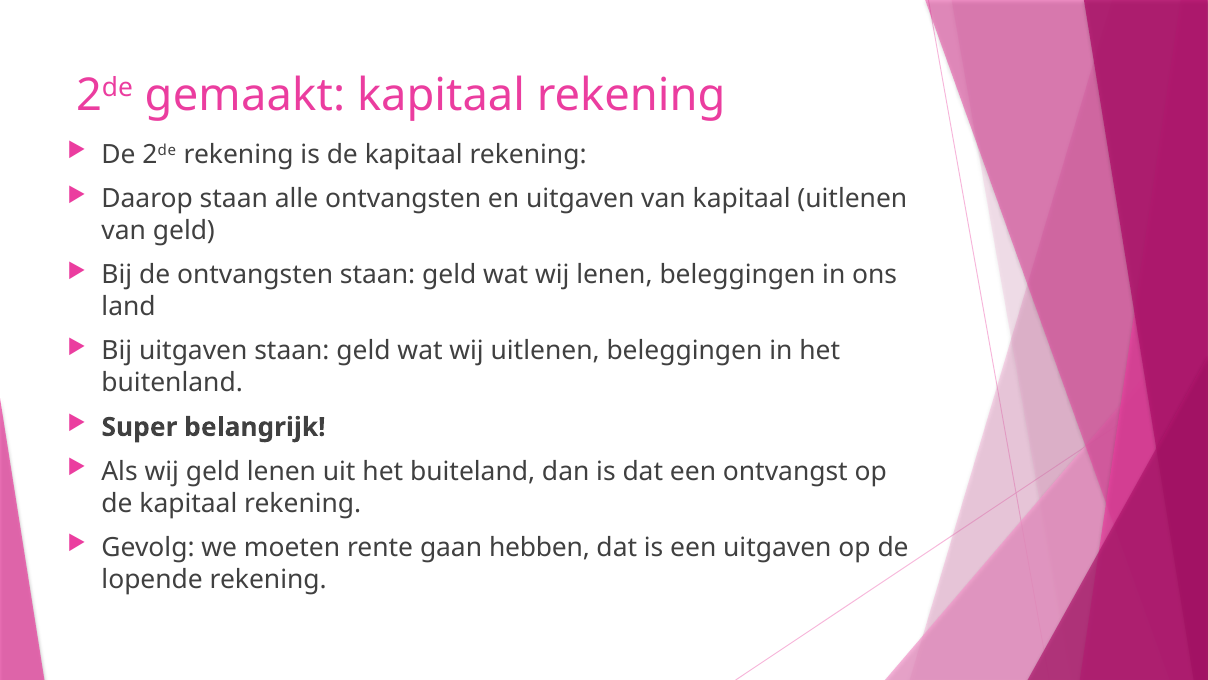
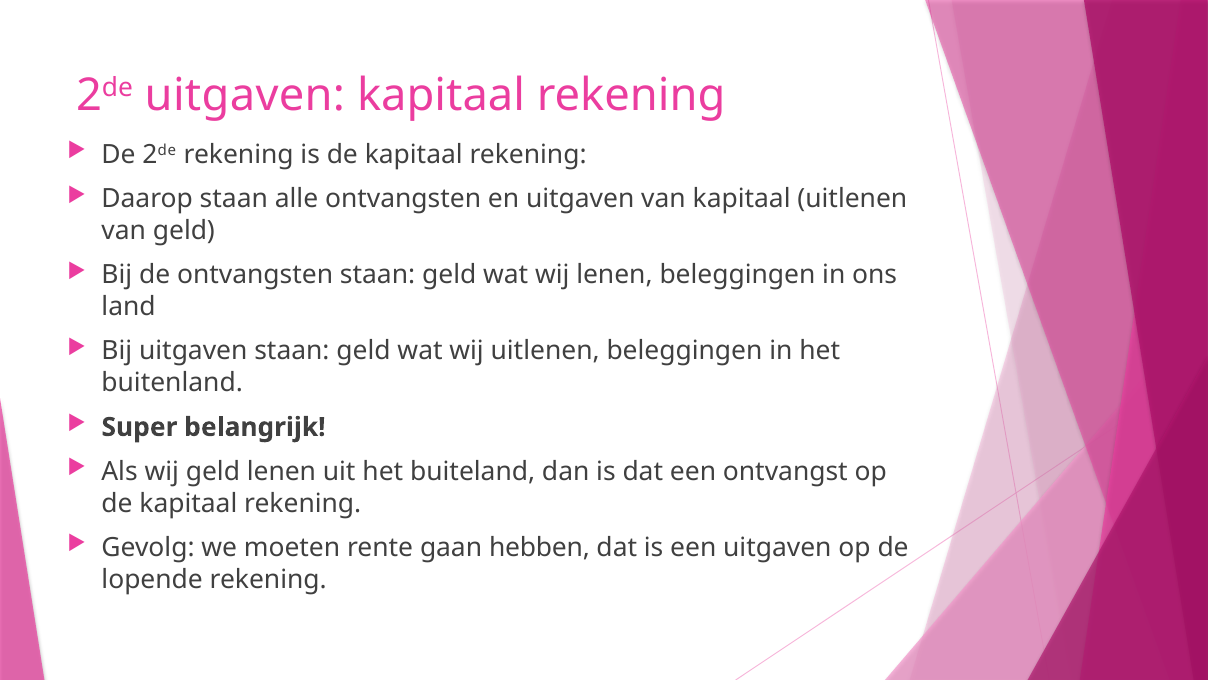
2de gemaakt: gemaakt -> uitgaven
